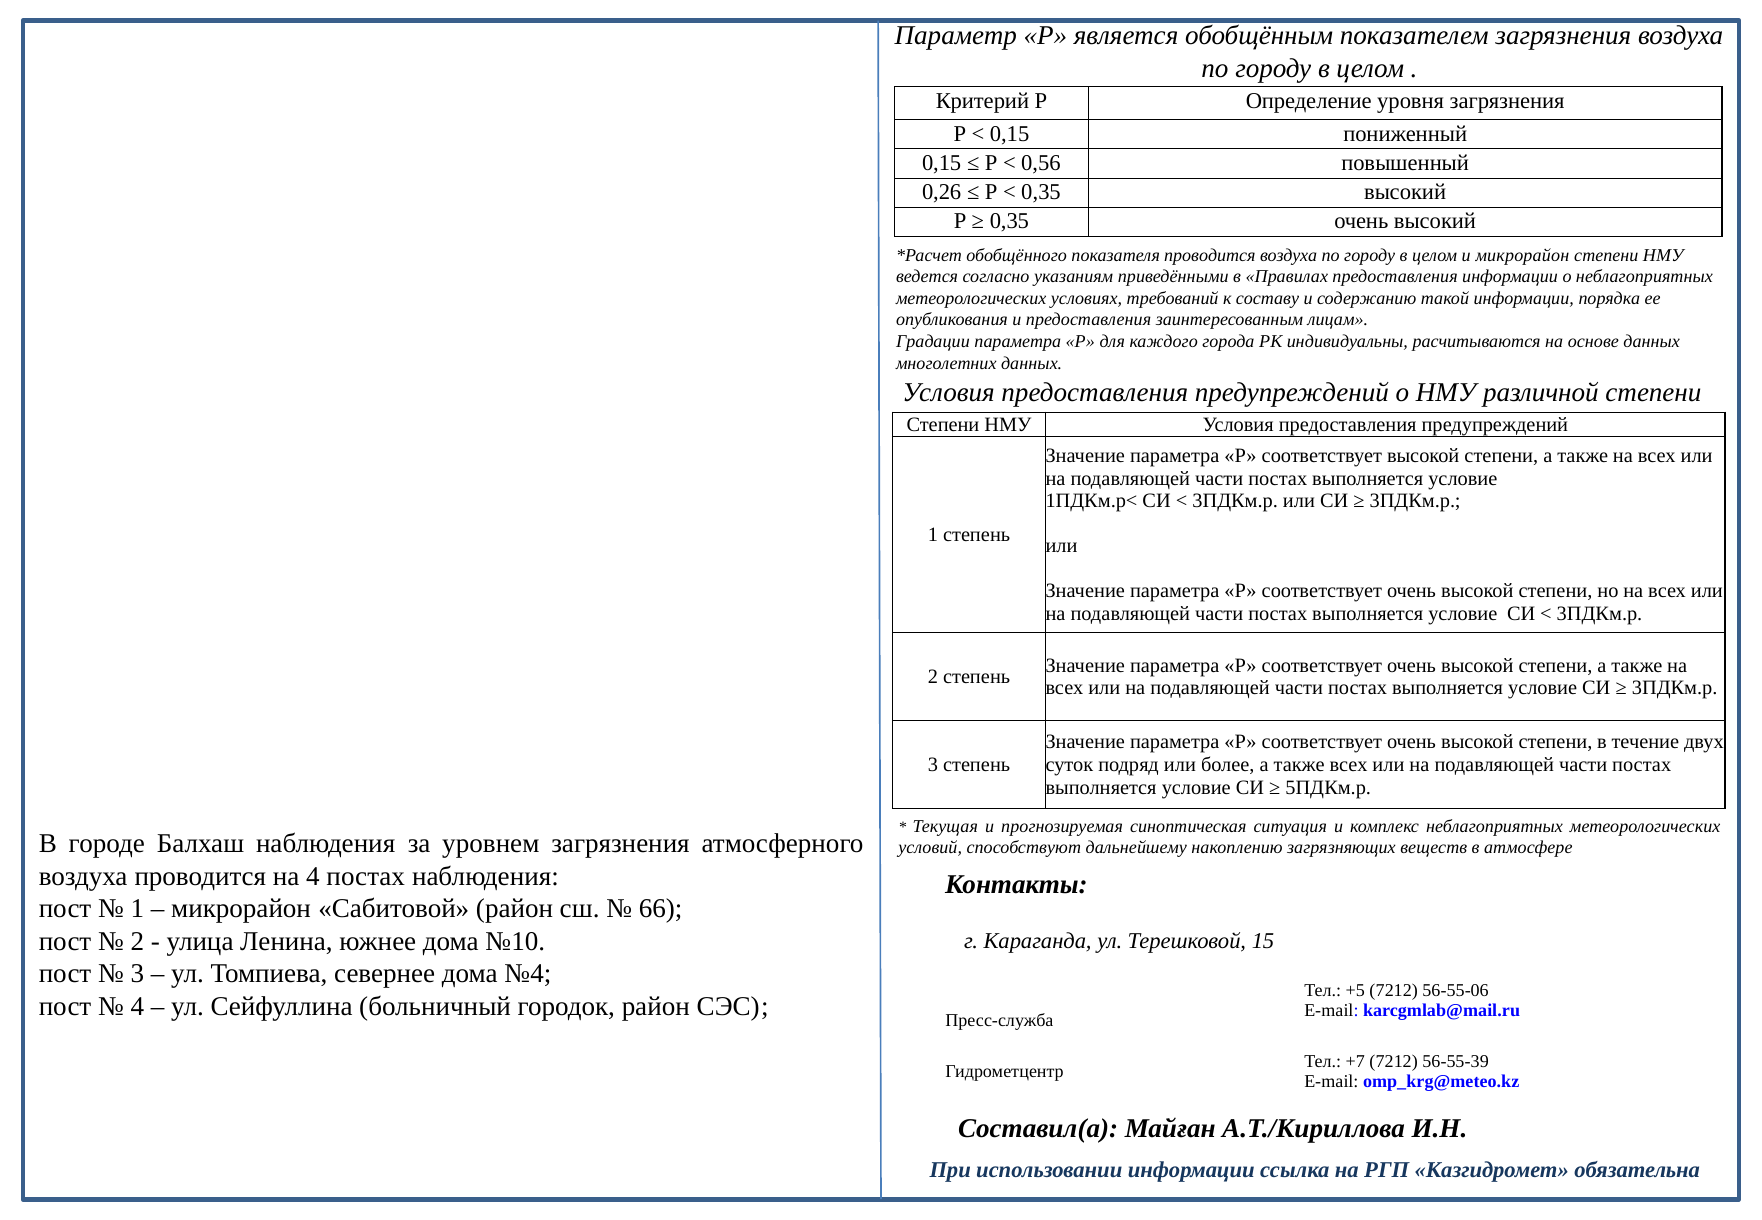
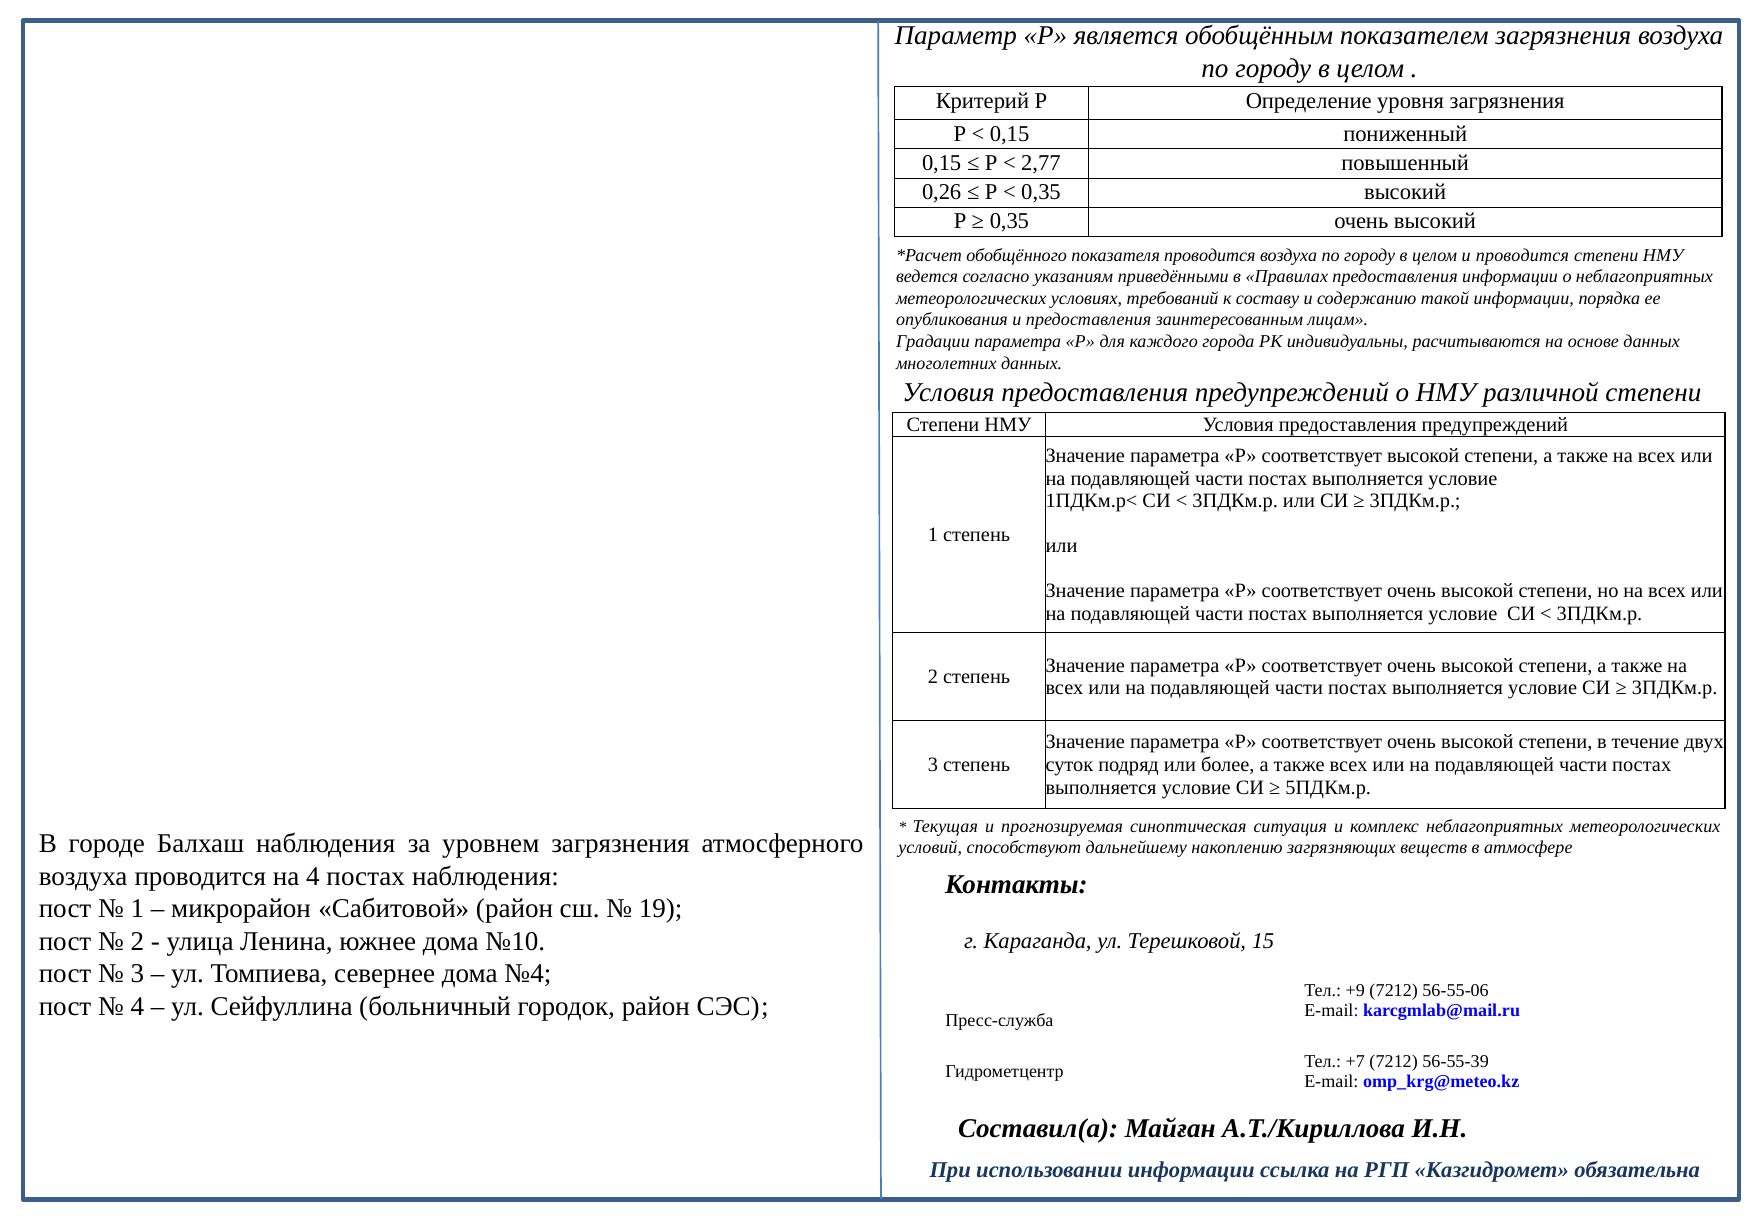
0,56: 0,56 -> 2,77
и микрорайон: микрорайон -> проводится
66: 66 -> 19
+5: +5 -> +9
